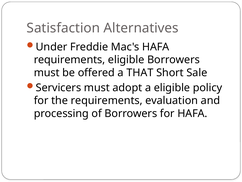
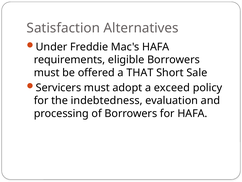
a eligible: eligible -> exceed
the requirements: requirements -> indebtedness
